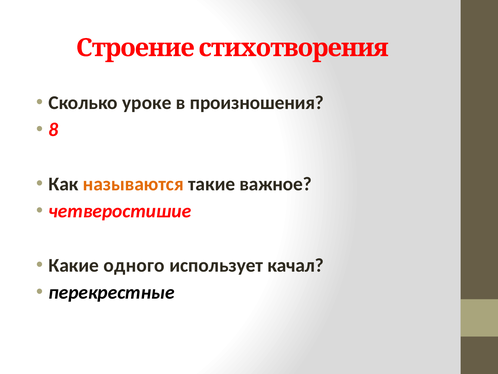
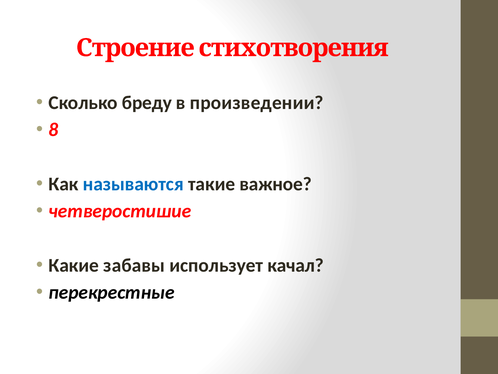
уроке: уроке -> бреду
произношения: произношения -> произведении
называются colour: orange -> blue
одного: одного -> забавы
